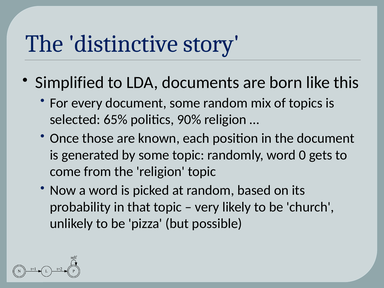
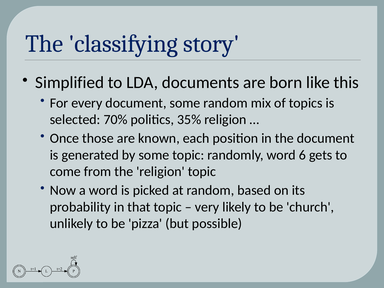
distinctive: distinctive -> classifying
65%: 65% -> 70%
90%: 90% -> 35%
0: 0 -> 6
